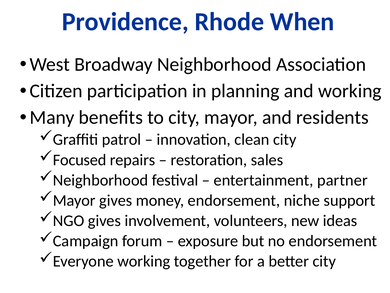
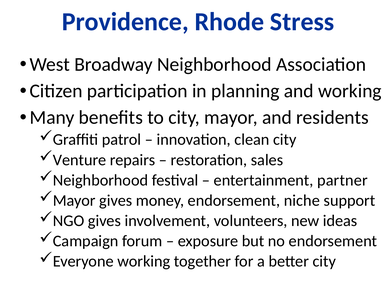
When: When -> Stress
Focused: Focused -> Venture
